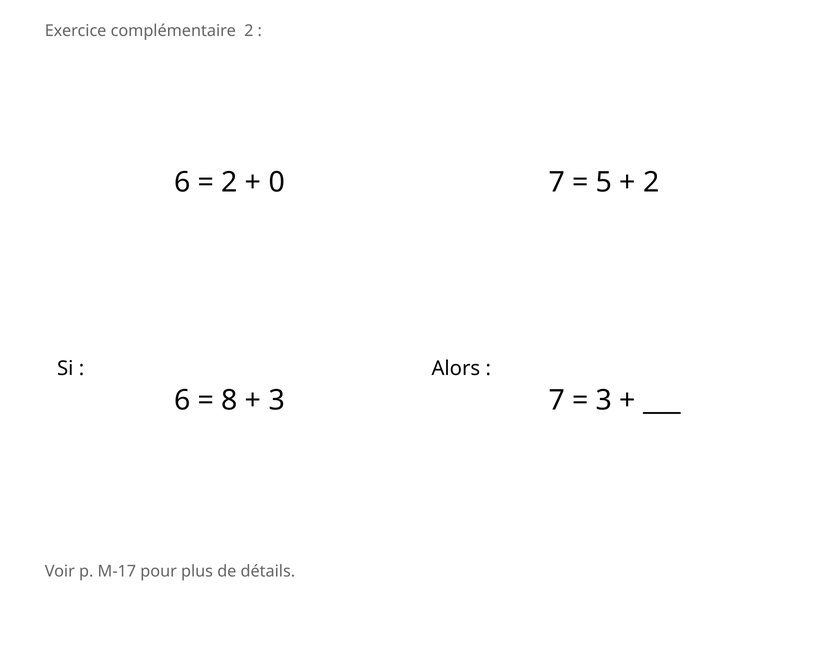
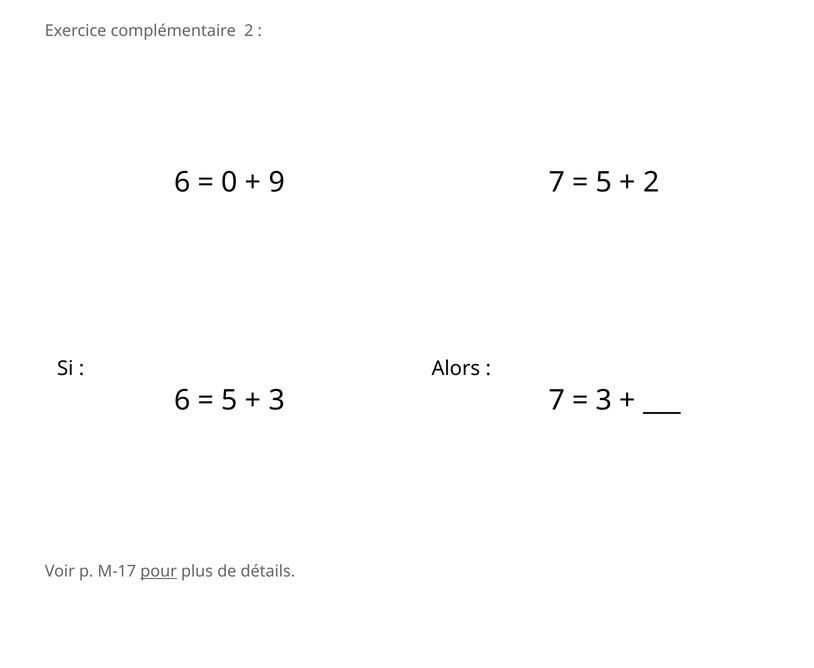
2 at (229, 182): 2 -> 0
0: 0 -> 9
8 at (229, 400): 8 -> 5
pour underline: none -> present
